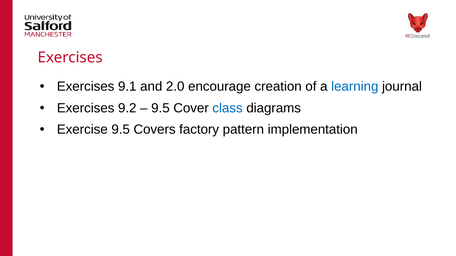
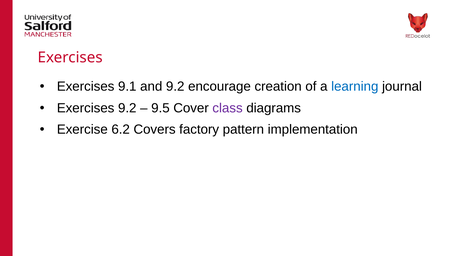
and 2.0: 2.0 -> 9.2
class colour: blue -> purple
Exercise 9.5: 9.5 -> 6.2
